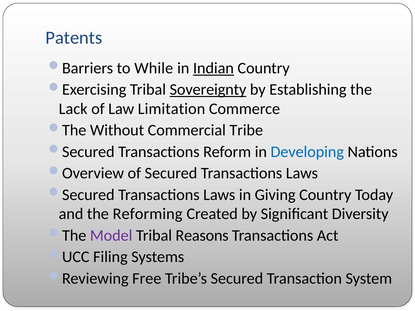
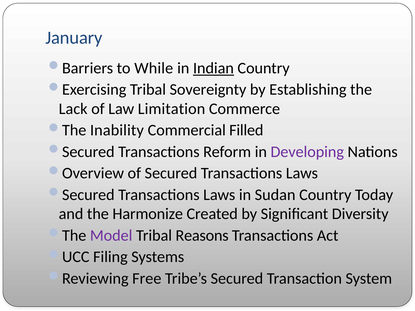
Patents: Patents -> January
Sovereignty underline: present -> none
Without: Without -> Inability
Tribe: Tribe -> Filled
Developing colour: blue -> purple
Giving: Giving -> Sudan
Reforming: Reforming -> Harmonize
